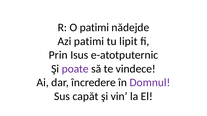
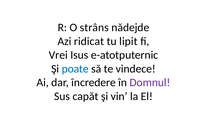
O patimi: patimi -> strâns
Azi patimi: patimi -> ridicat
Prin: Prin -> Vrei
poate colour: purple -> blue
